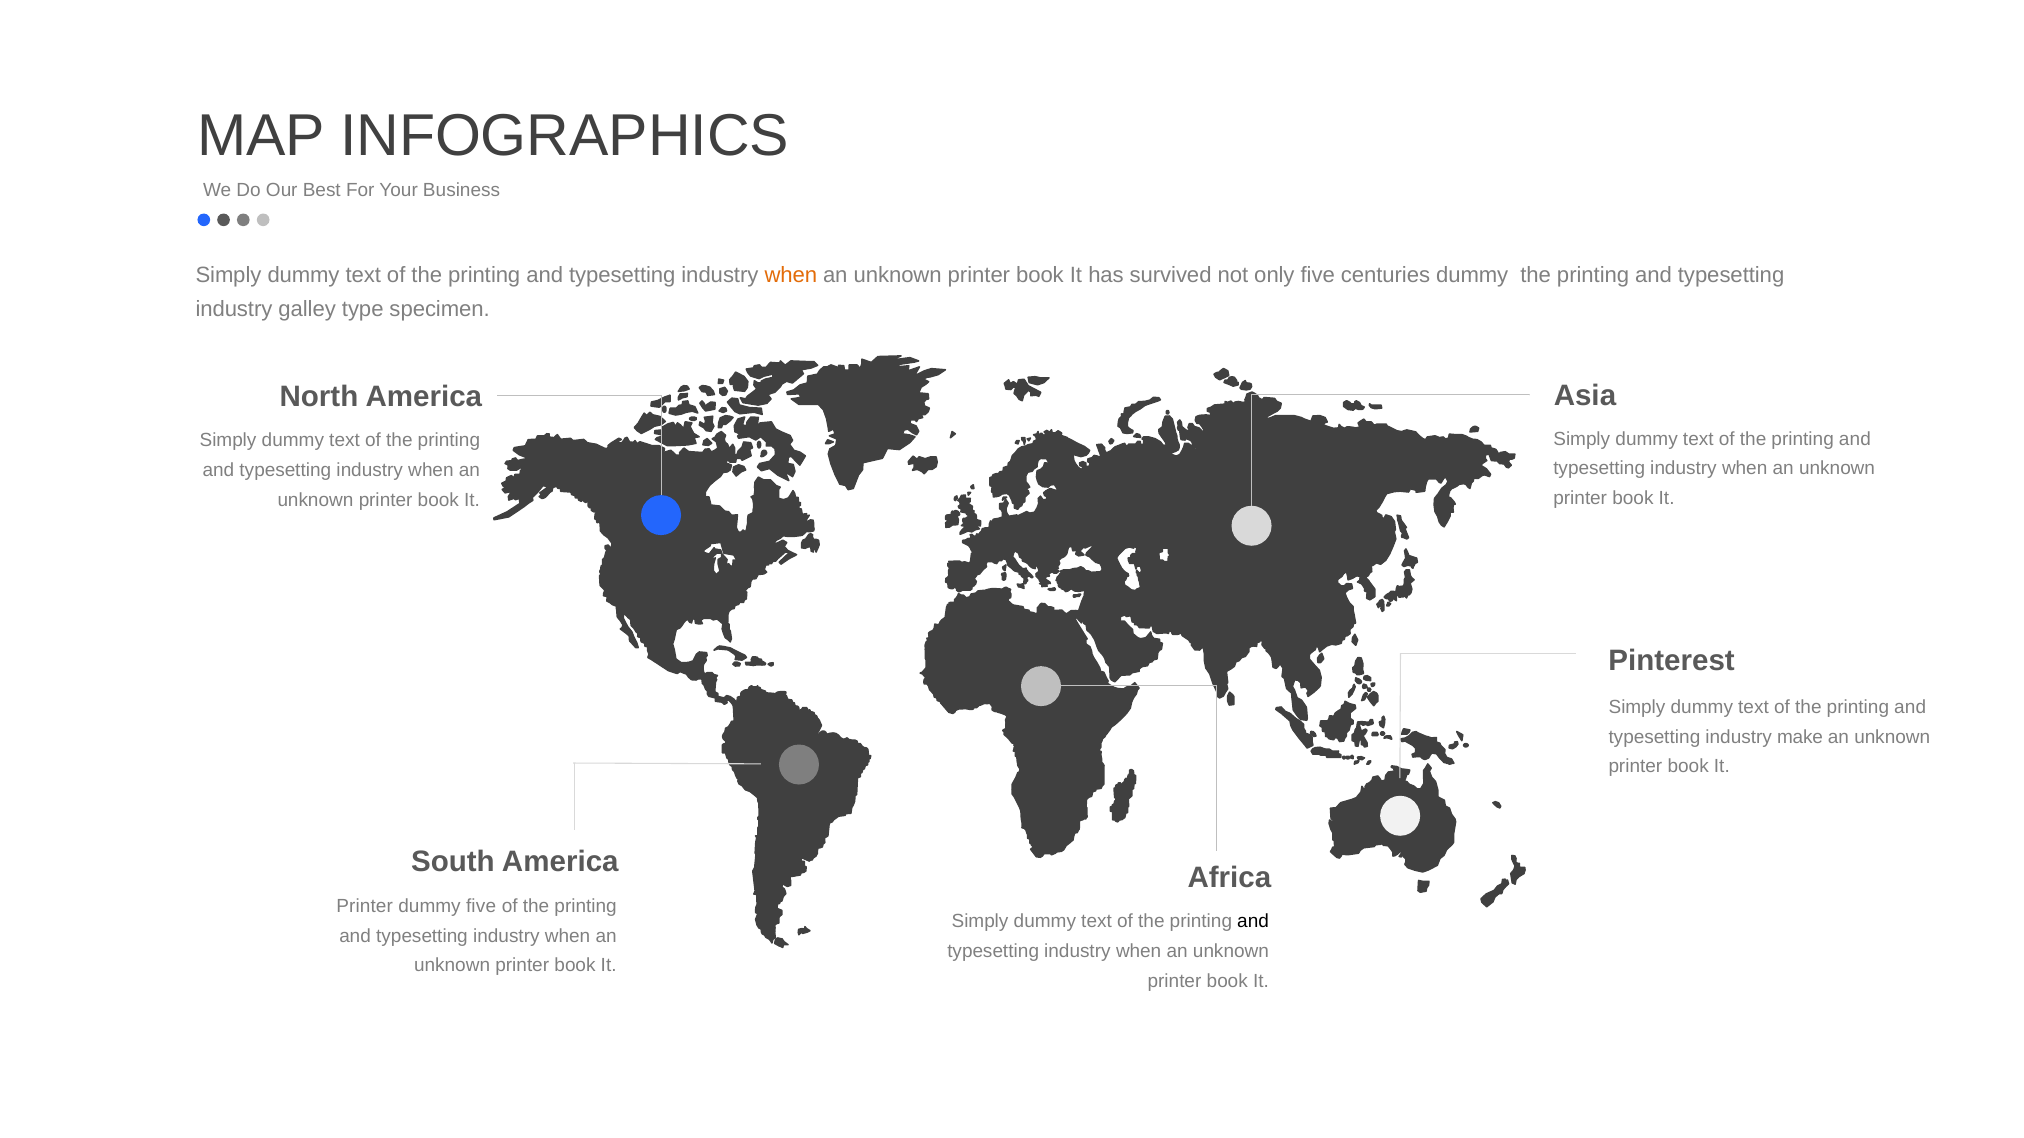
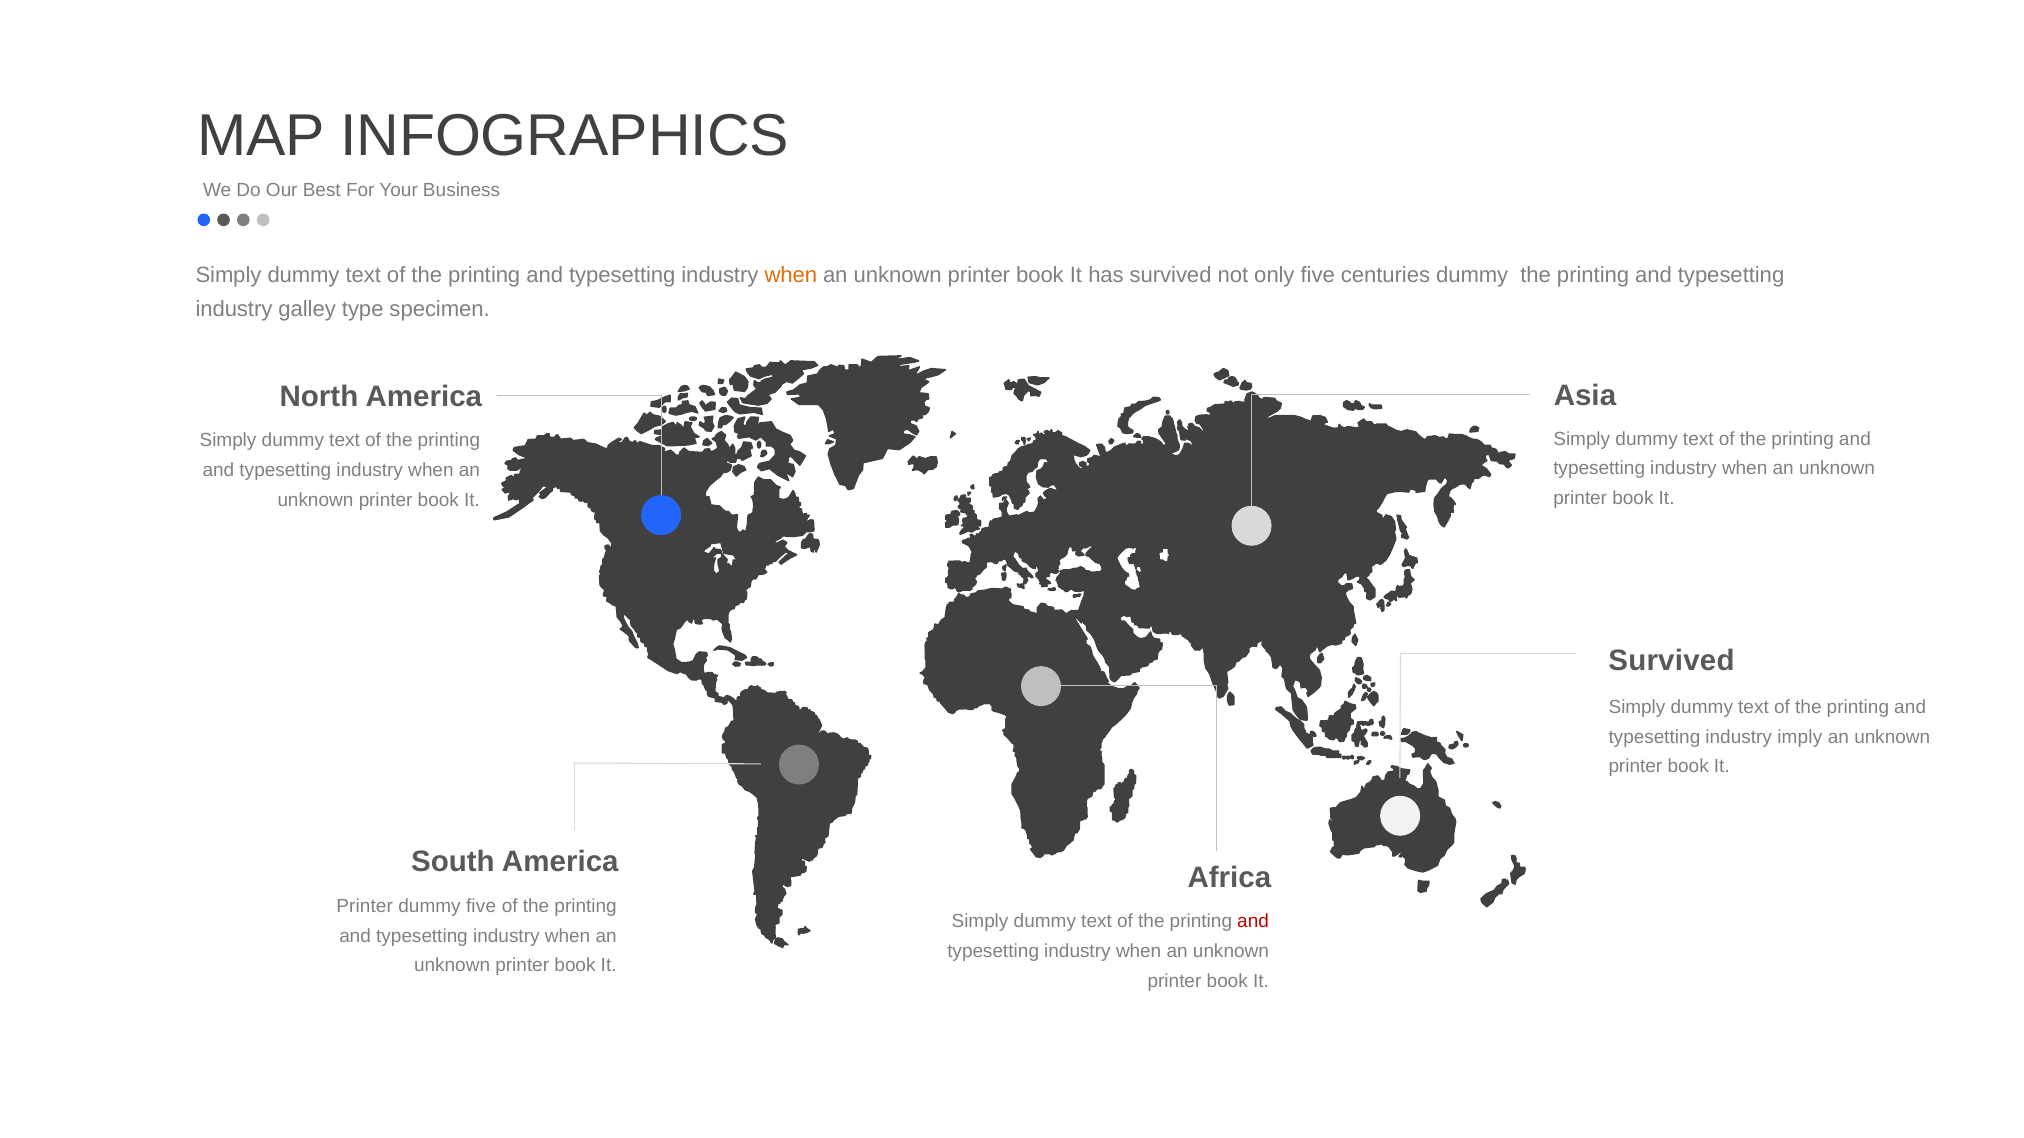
Pinterest at (1672, 662): Pinterest -> Survived
make: make -> imply
and at (1253, 922) colour: black -> red
